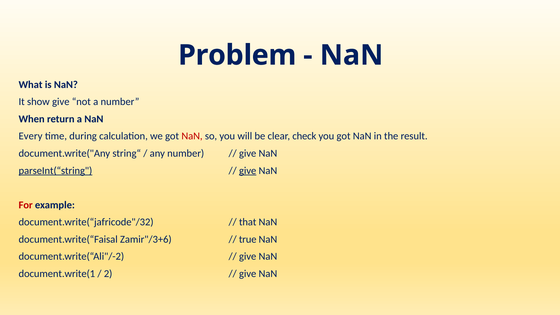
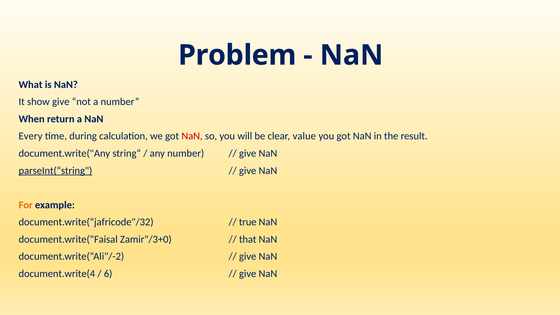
check: check -> value
give at (248, 171) underline: present -> none
For colour: red -> orange
that: that -> true
Zamir"/3+6: Zamir"/3+6 -> Zamir"/3+0
true: true -> that
document.write(1: document.write(1 -> document.write(4
2: 2 -> 6
